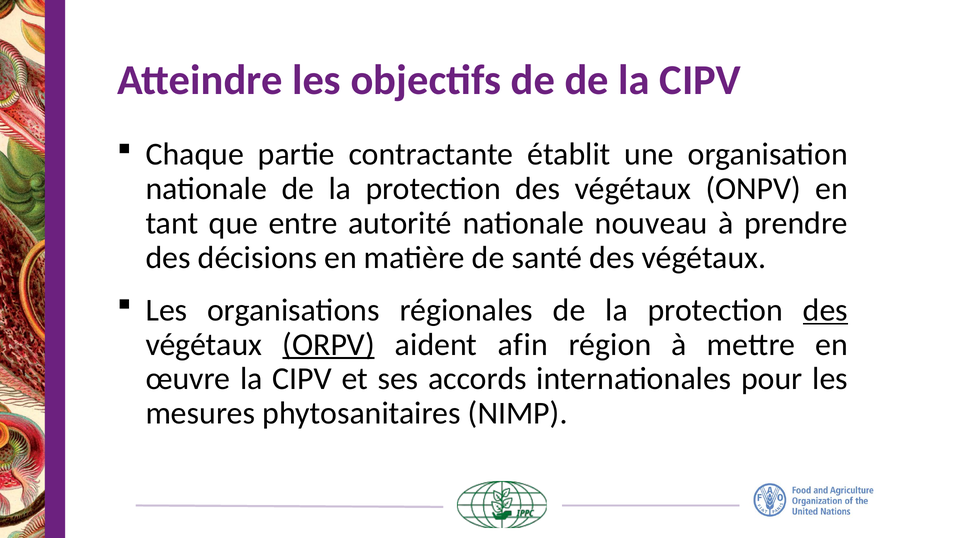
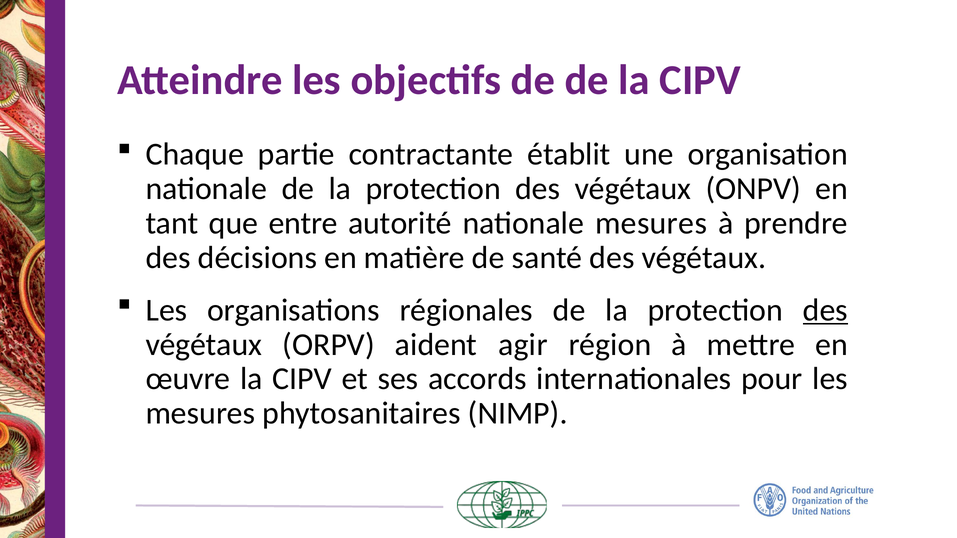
nationale nouveau: nouveau -> mesures
ORPV underline: present -> none
afin: afin -> agir
